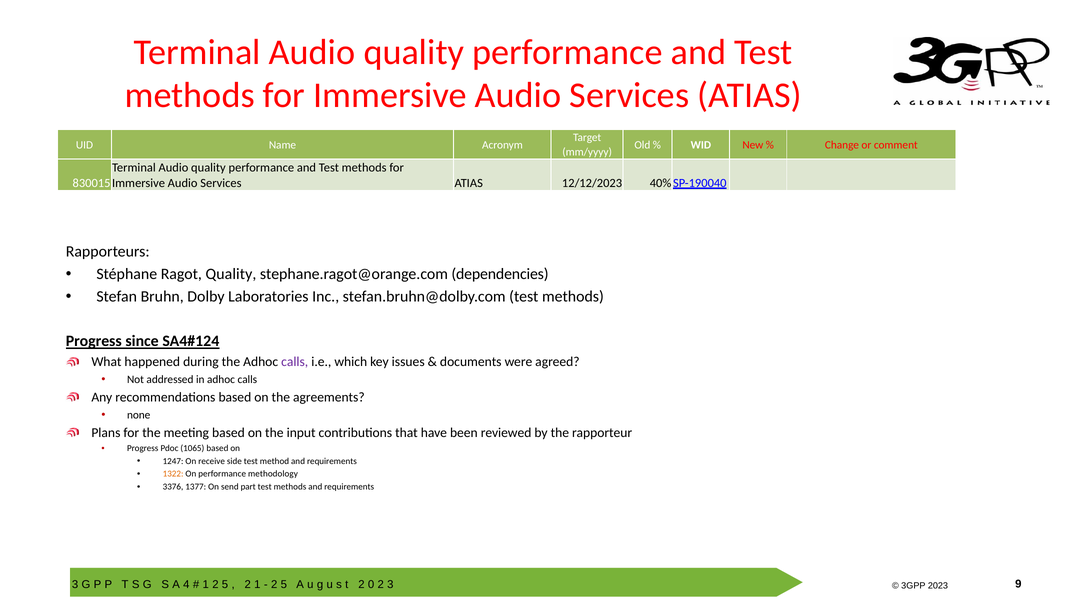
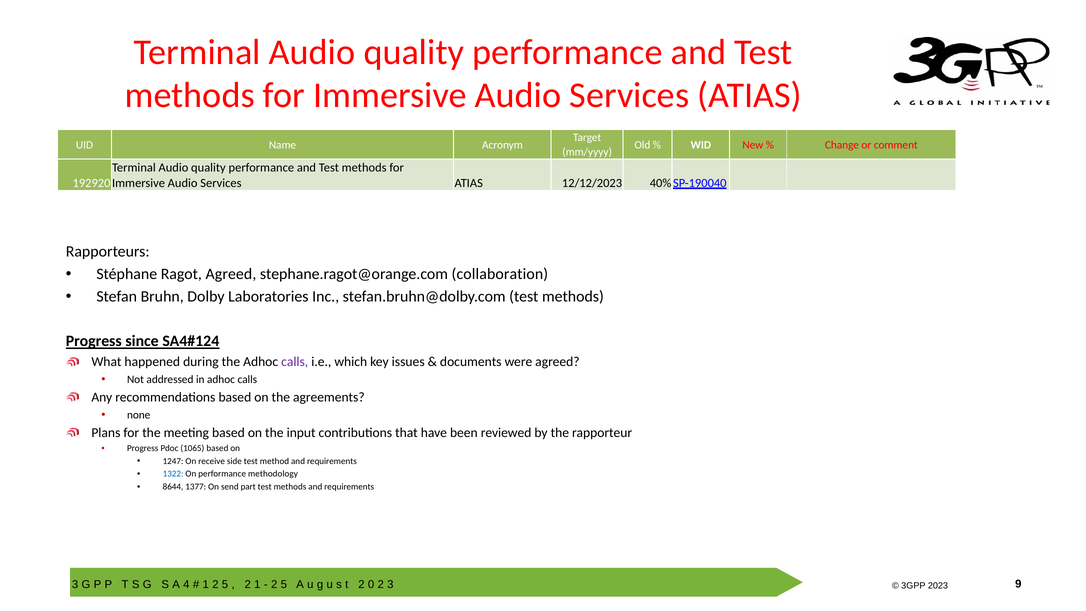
830015: 830015 -> 192920
Ragot Quality: Quality -> Agreed
dependencies: dependencies -> collaboration
1322 colour: orange -> blue
3376: 3376 -> 8644
